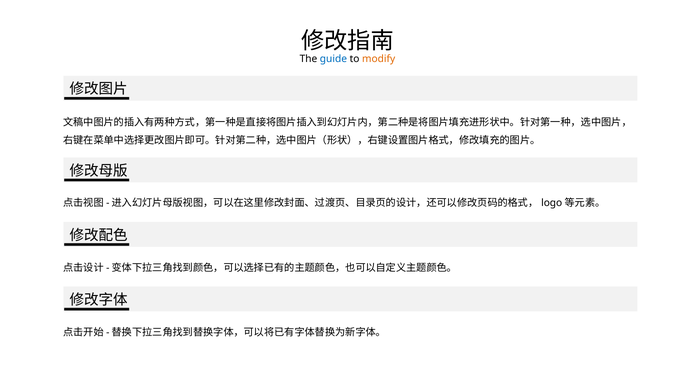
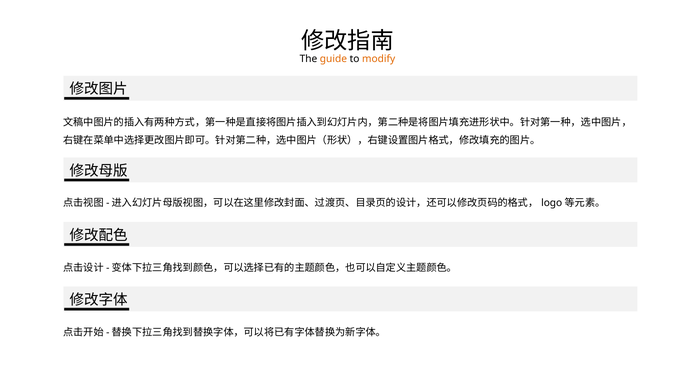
guide colour: blue -> orange
